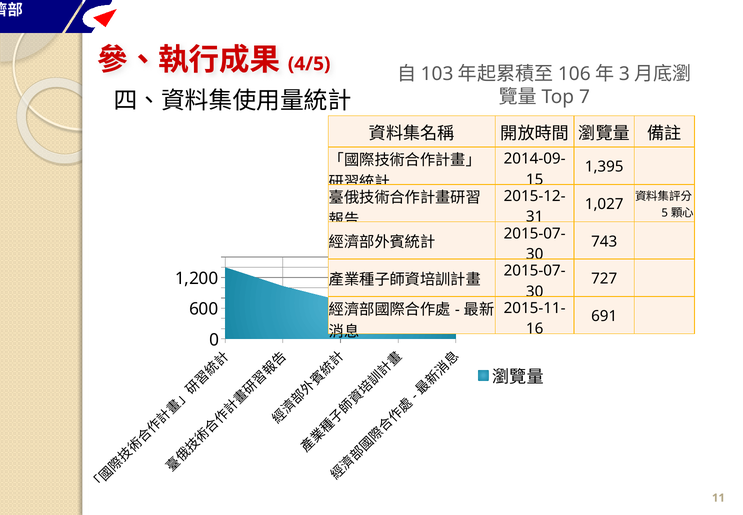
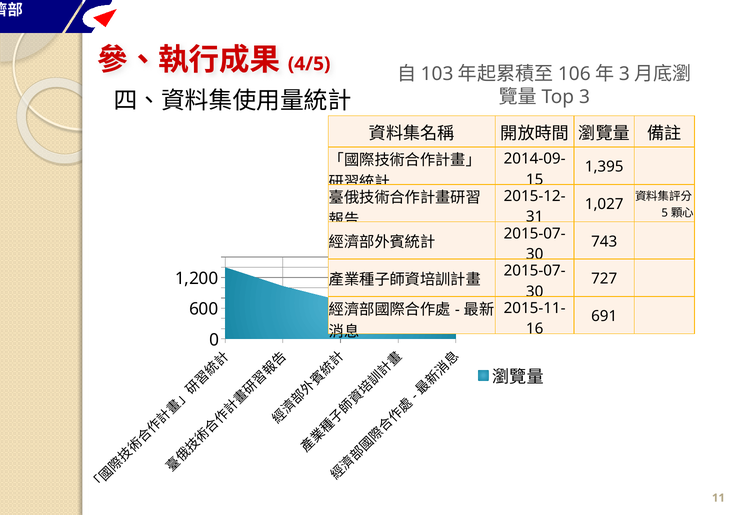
7 at (584, 97): 7 -> 3
